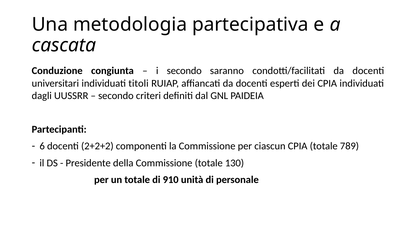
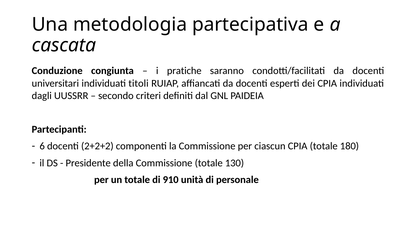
i secondo: secondo -> pratiche
789: 789 -> 180
